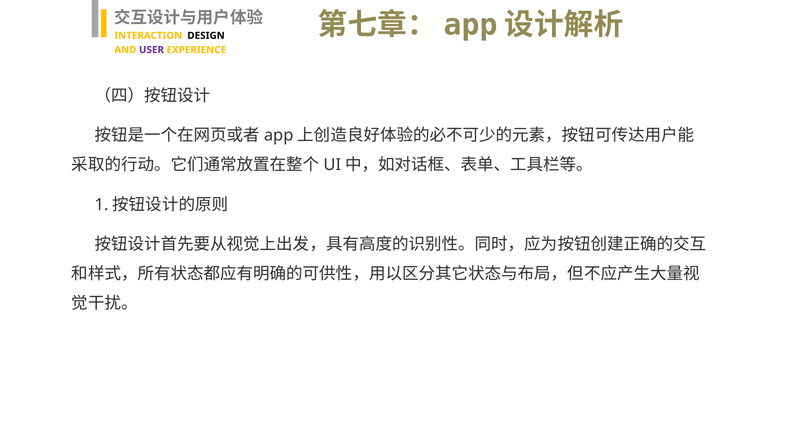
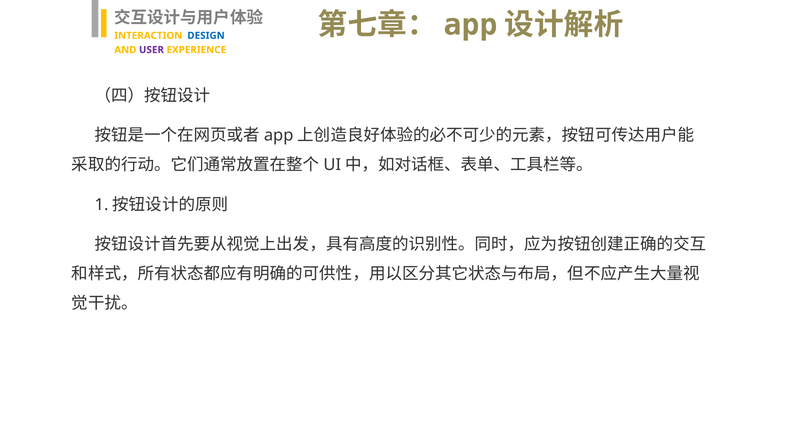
DESIGN colour: black -> blue
